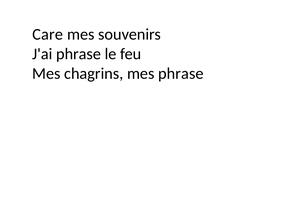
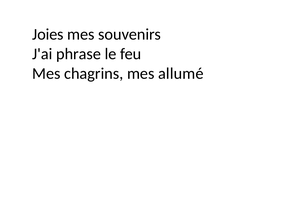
Care: Care -> Joies
mes phrase: phrase -> allumé
